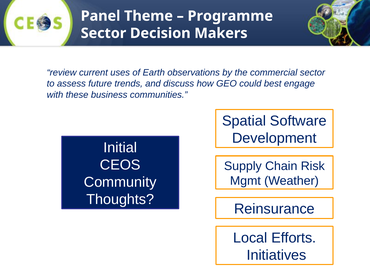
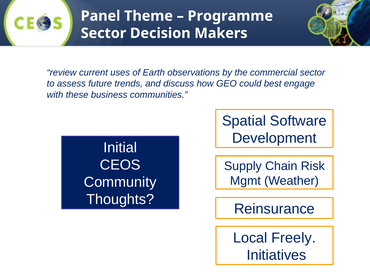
Efforts: Efforts -> Freely
